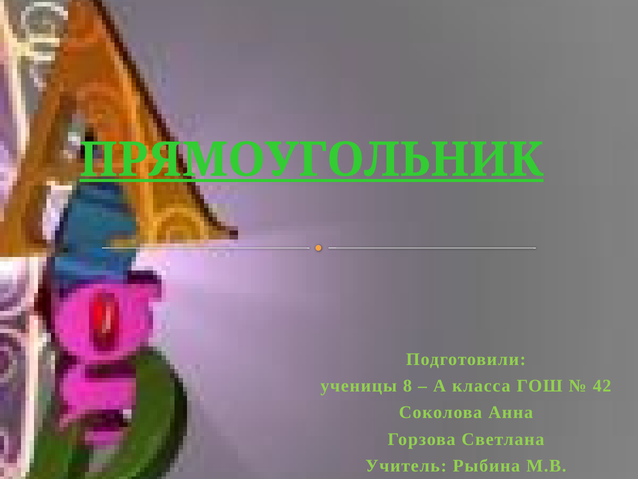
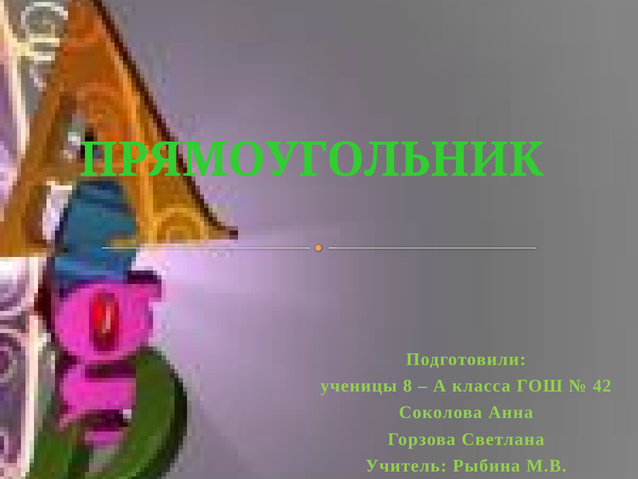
ПРЯМОУГОЛЬНИК underline: present -> none
